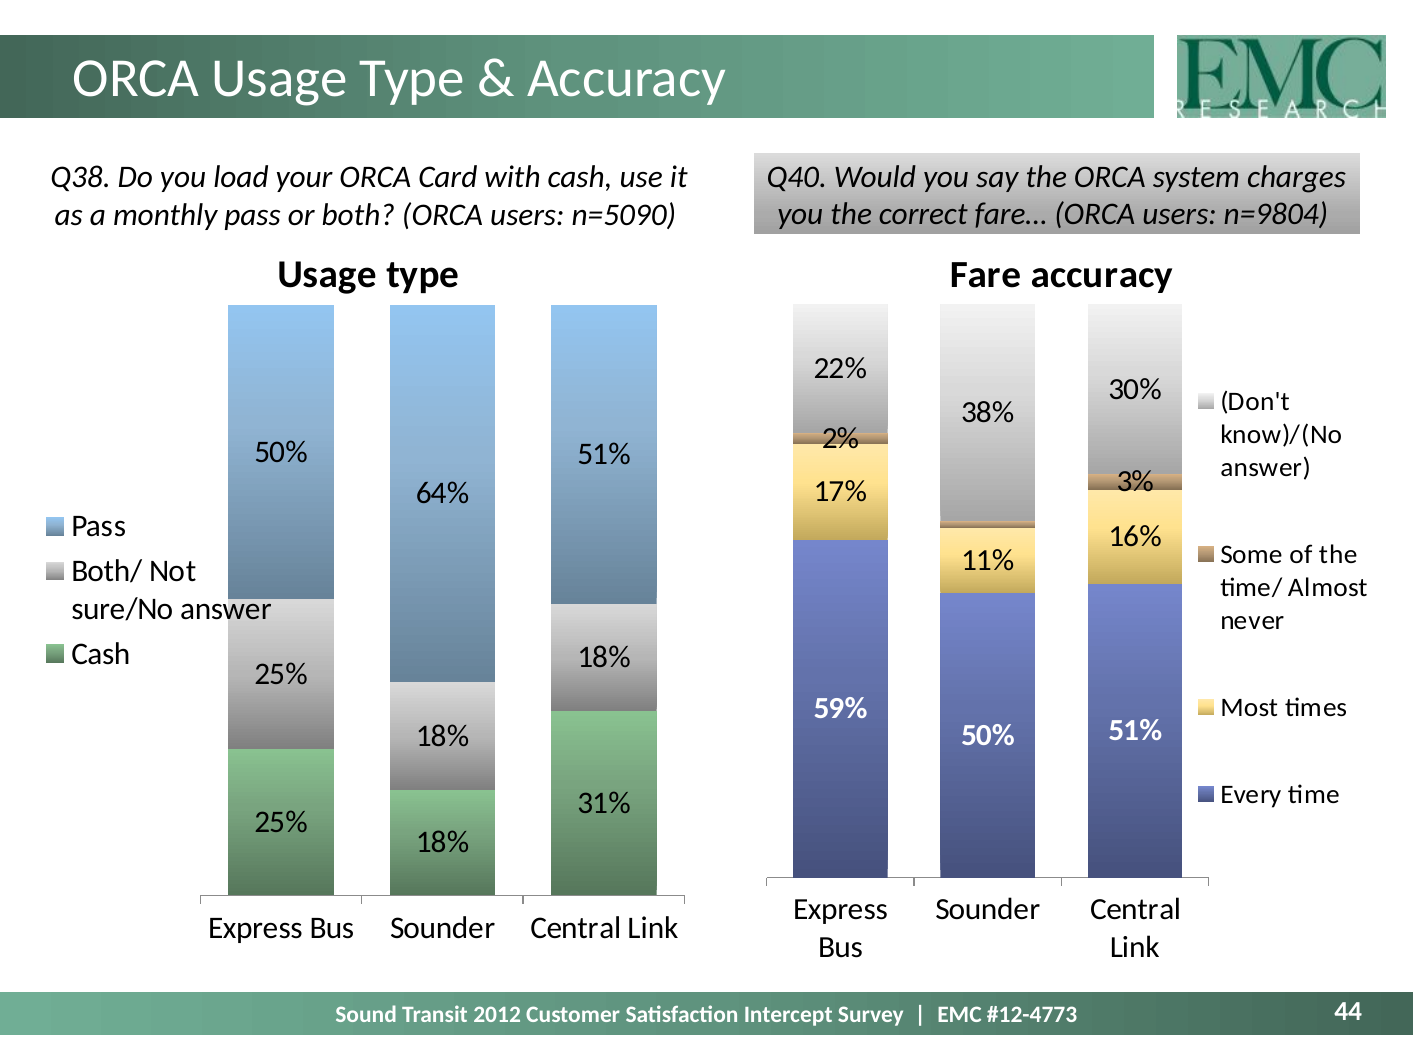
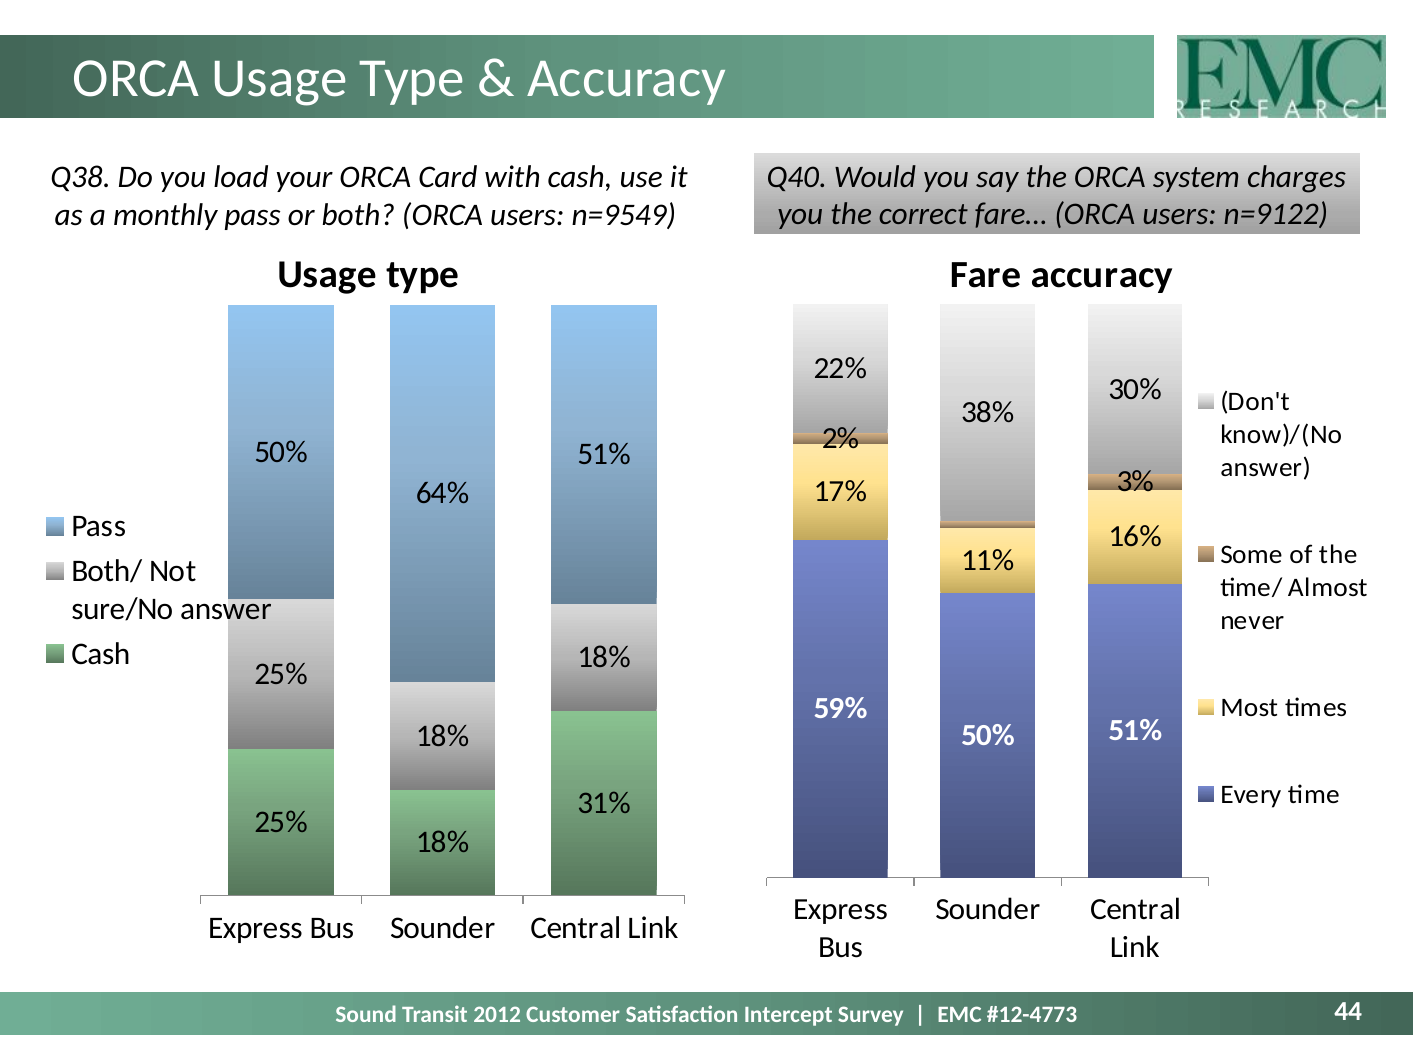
n=5090: n=5090 -> n=9549
n=9804: n=9804 -> n=9122
